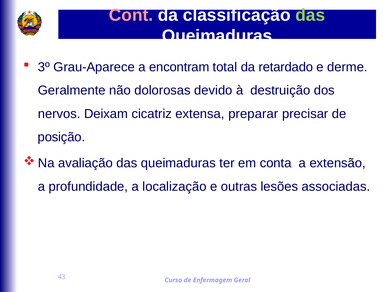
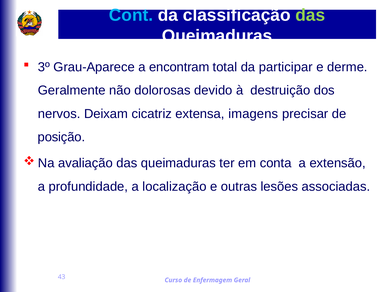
Cont colour: pink -> light blue
retardado: retardado -> participar
preparar: preparar -> imagens
